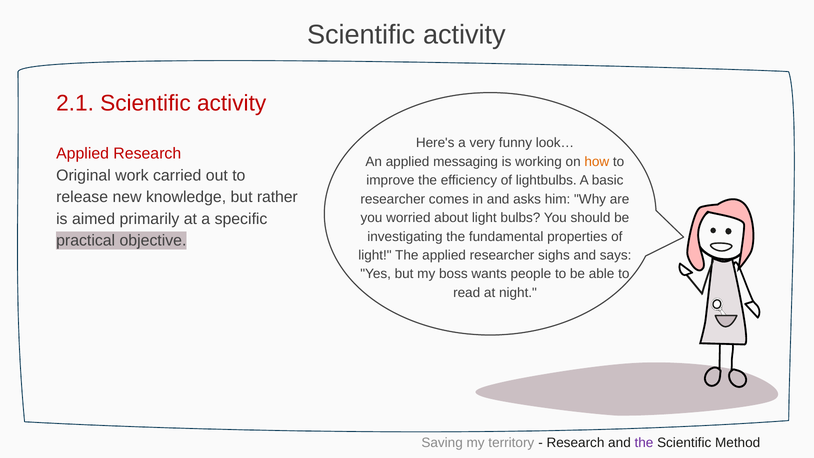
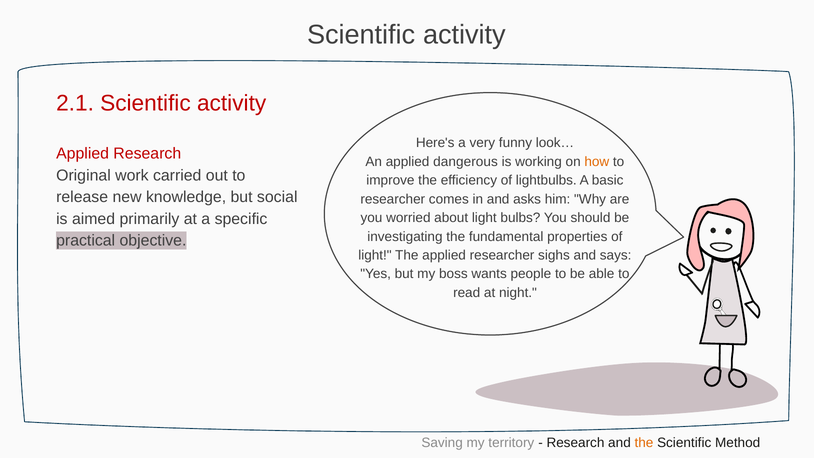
messaging: messaging -> dangerous
rather: rather -> social
the at (644, 443) colour: purple -> orange
